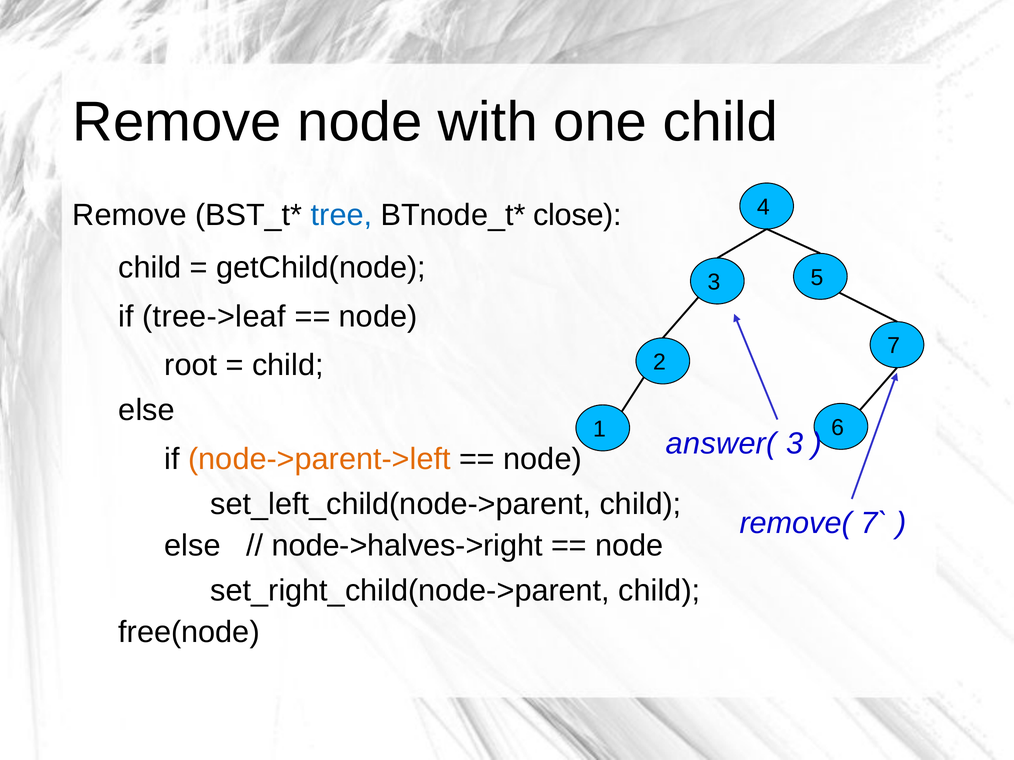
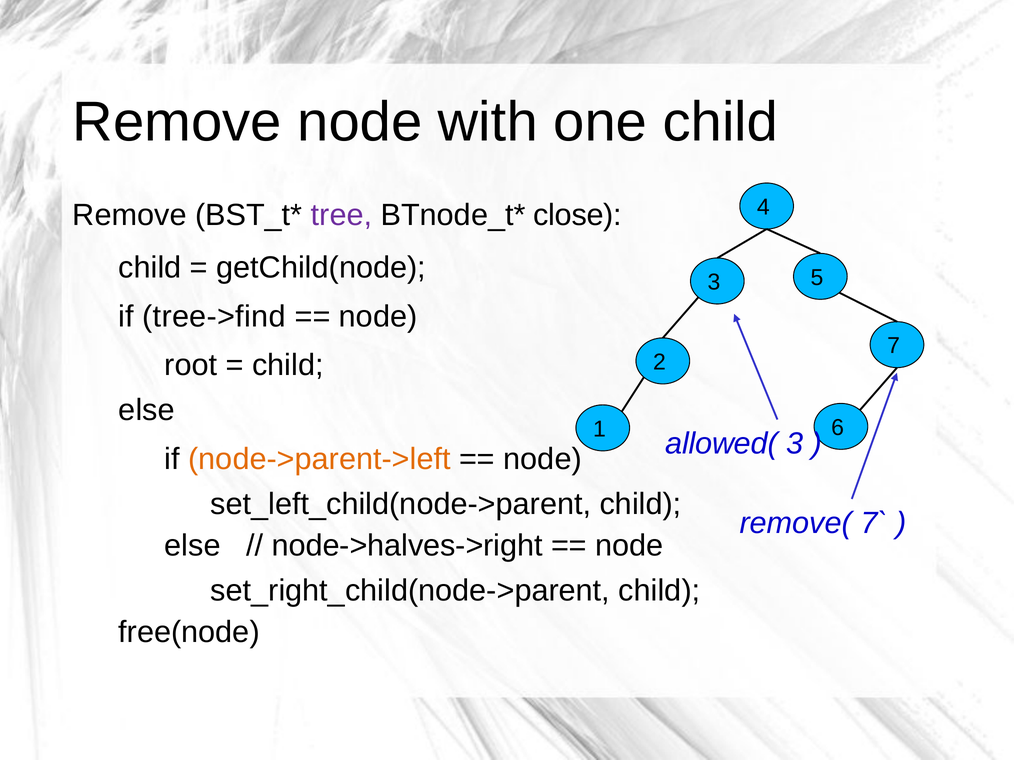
tree colour: blue -> purple
tree->leaf: tree->leaf -> tree->find
answer(: answer( -> allowed(
